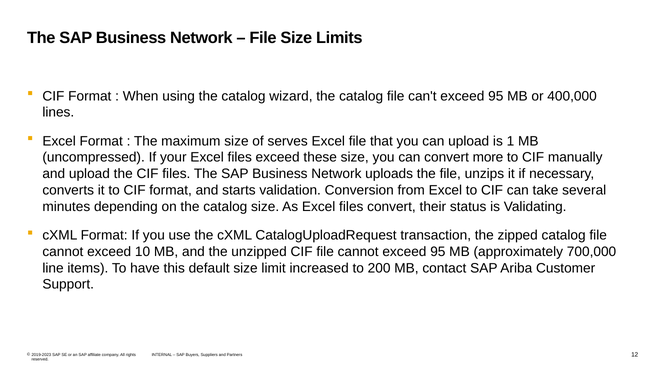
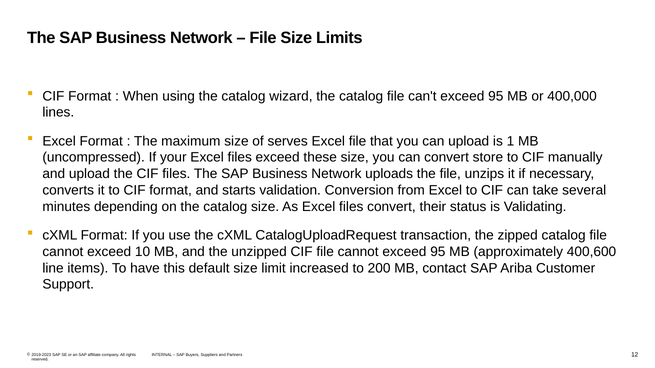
more: more -> store
700,000: 700,000 -> 400,600
